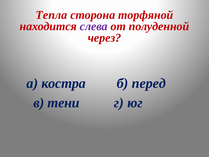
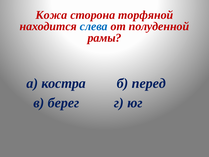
Тепла: Тепла -> Кожа
слева colour: purple -> blue
через: через -> рамы
тени: тени -> берег
